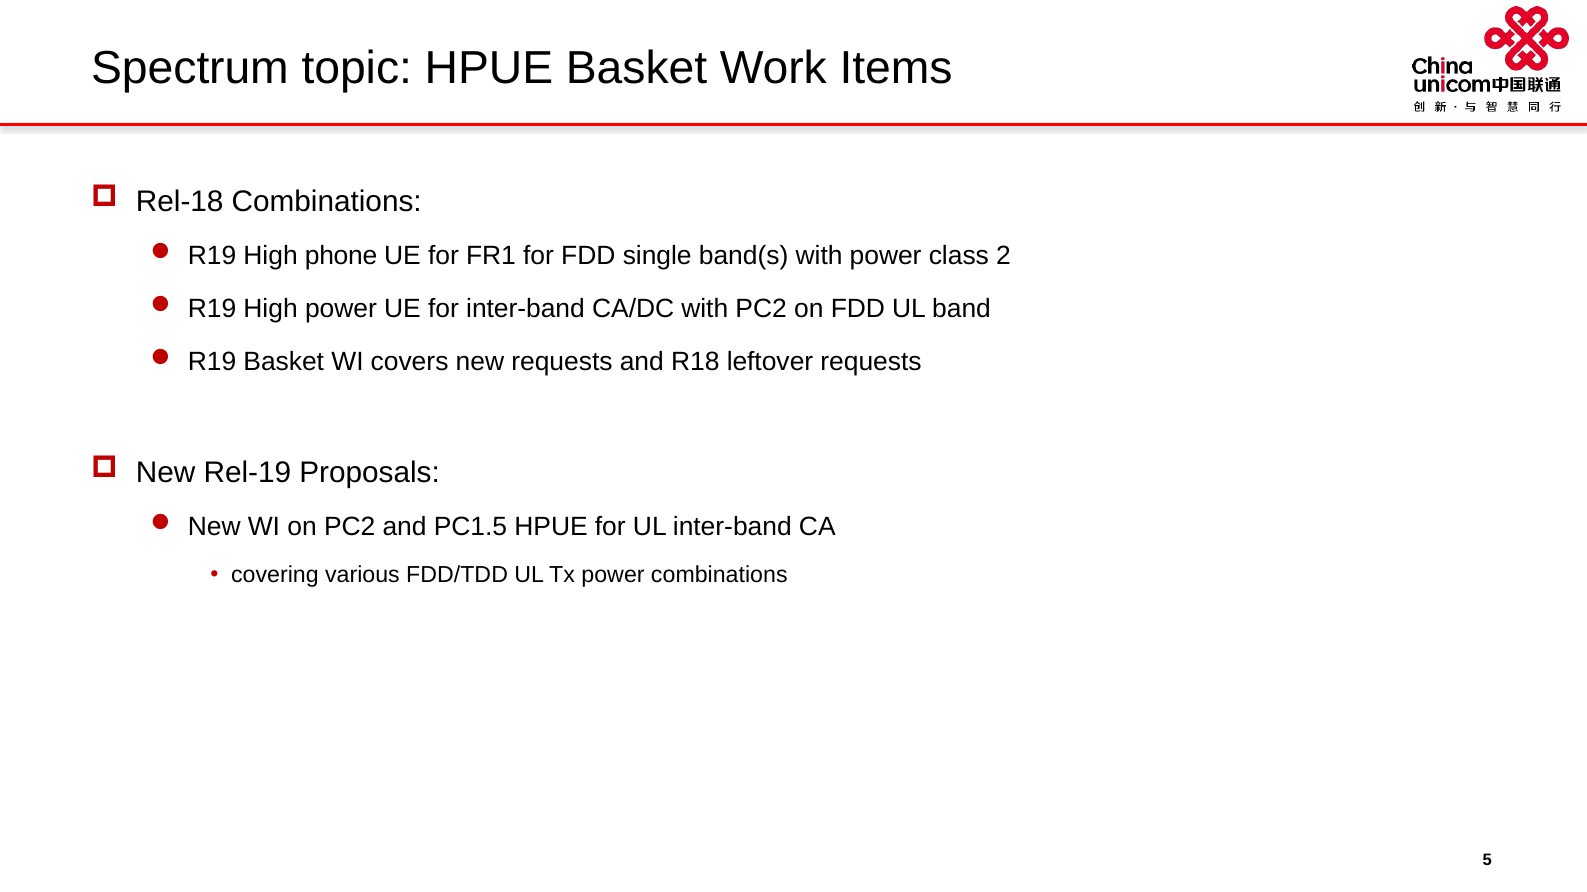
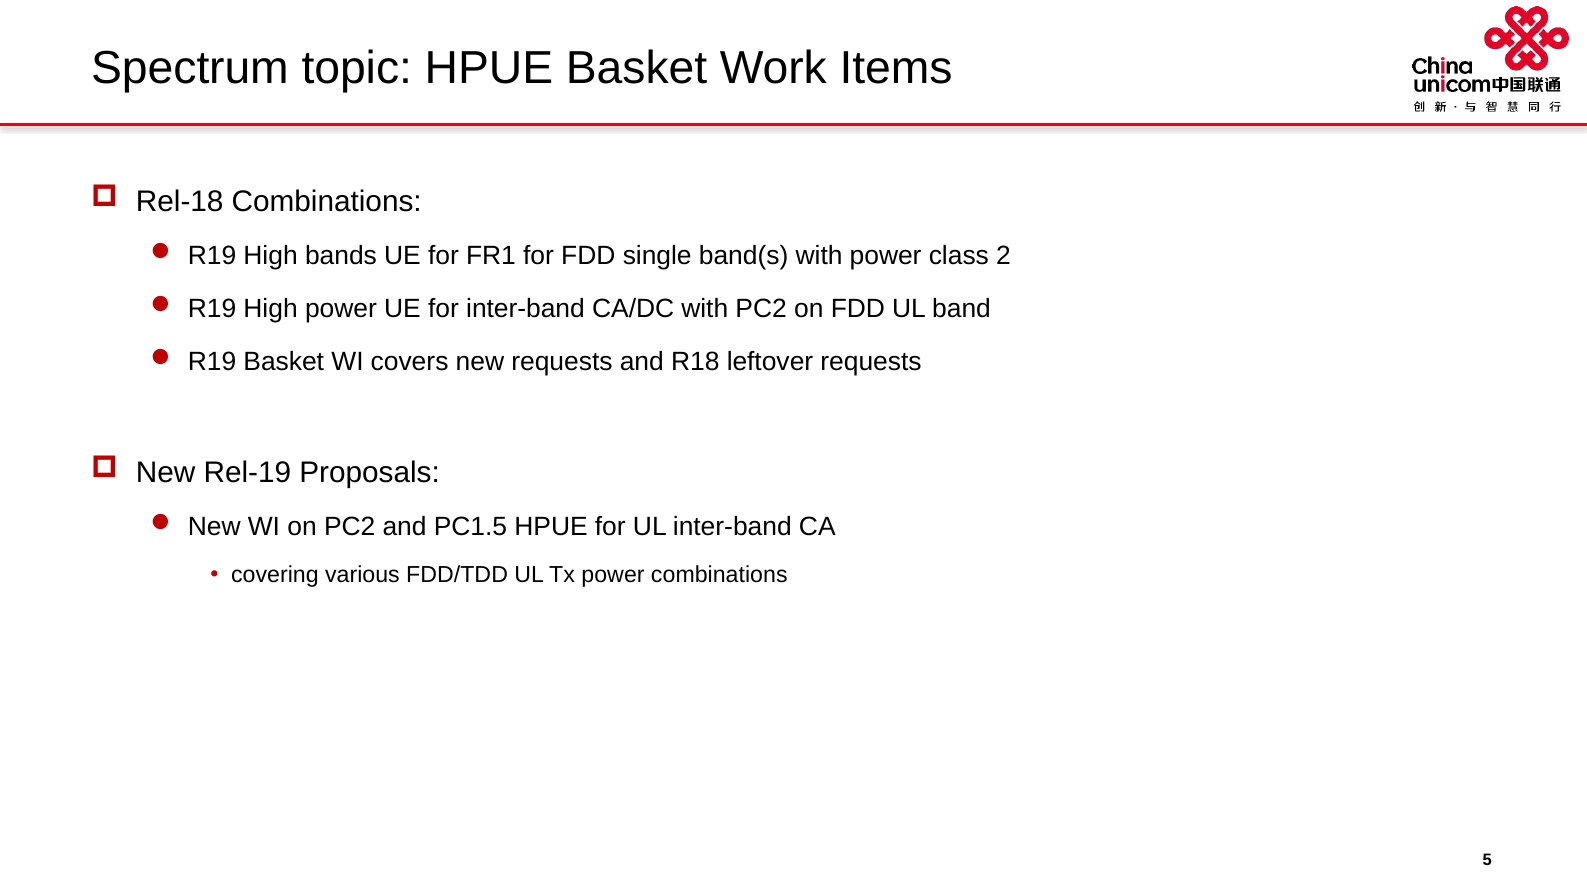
phone: phone -> bands
